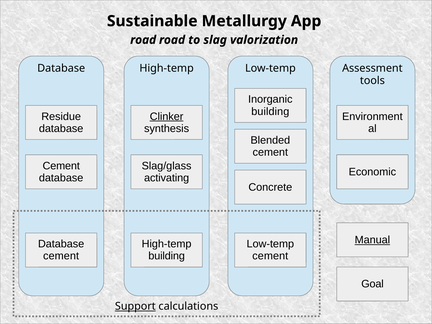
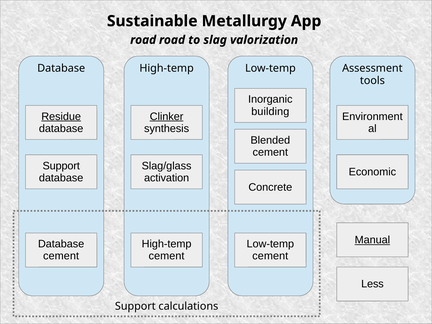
Residue underline: none -> present
Cement at (61, 166): Cement -> Support
activating: activating -> activation
building at (167, 256): building -> cement
Goal: Goal -> Less
Support at (135, 306) underline: present -> none
